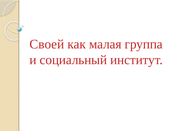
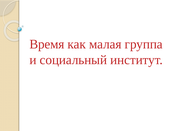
Своей: Своей -> Время
